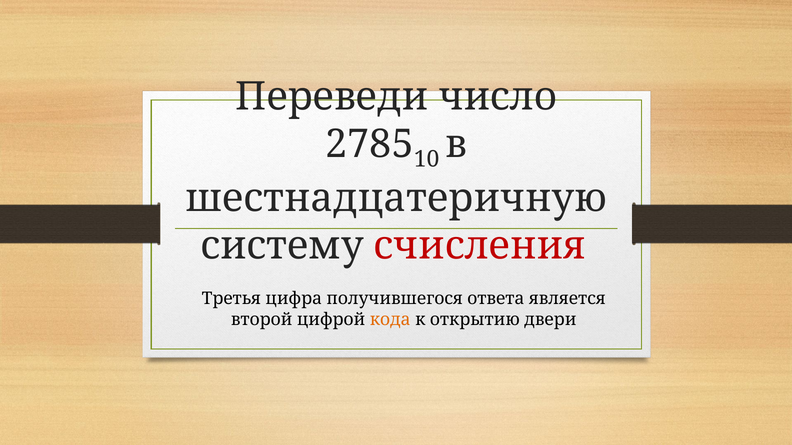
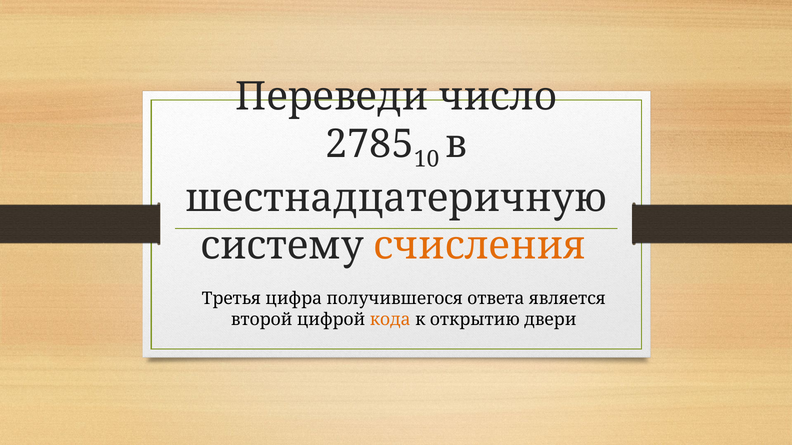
счисления colour: red -> orange
